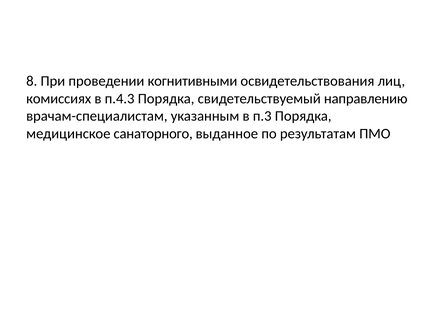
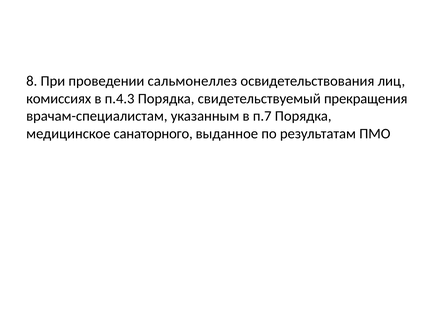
когнитивными: когнитивными -> сальмонеллез
направлению: направлению -> прекращения
п.3: п.3 -> п.7
